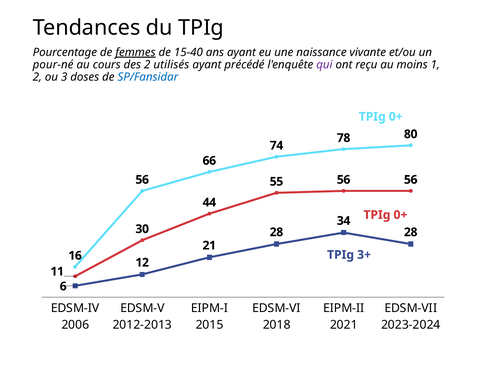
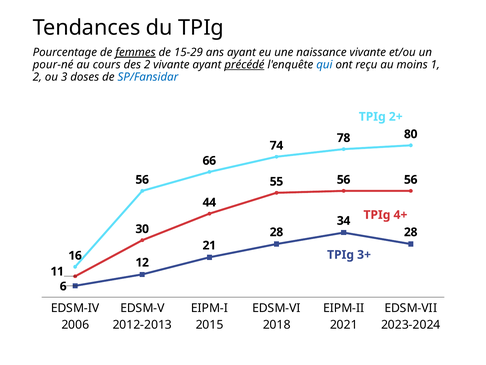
15-40: 15-40 -> 15-29
2 utilisés: utilisés -> vivante
précédé underline: none -> present
qui colour: purple -> blue
0+ at (396, 116): 0+ -> 2+
0+ at (400, 215): 0+ -> 4+
